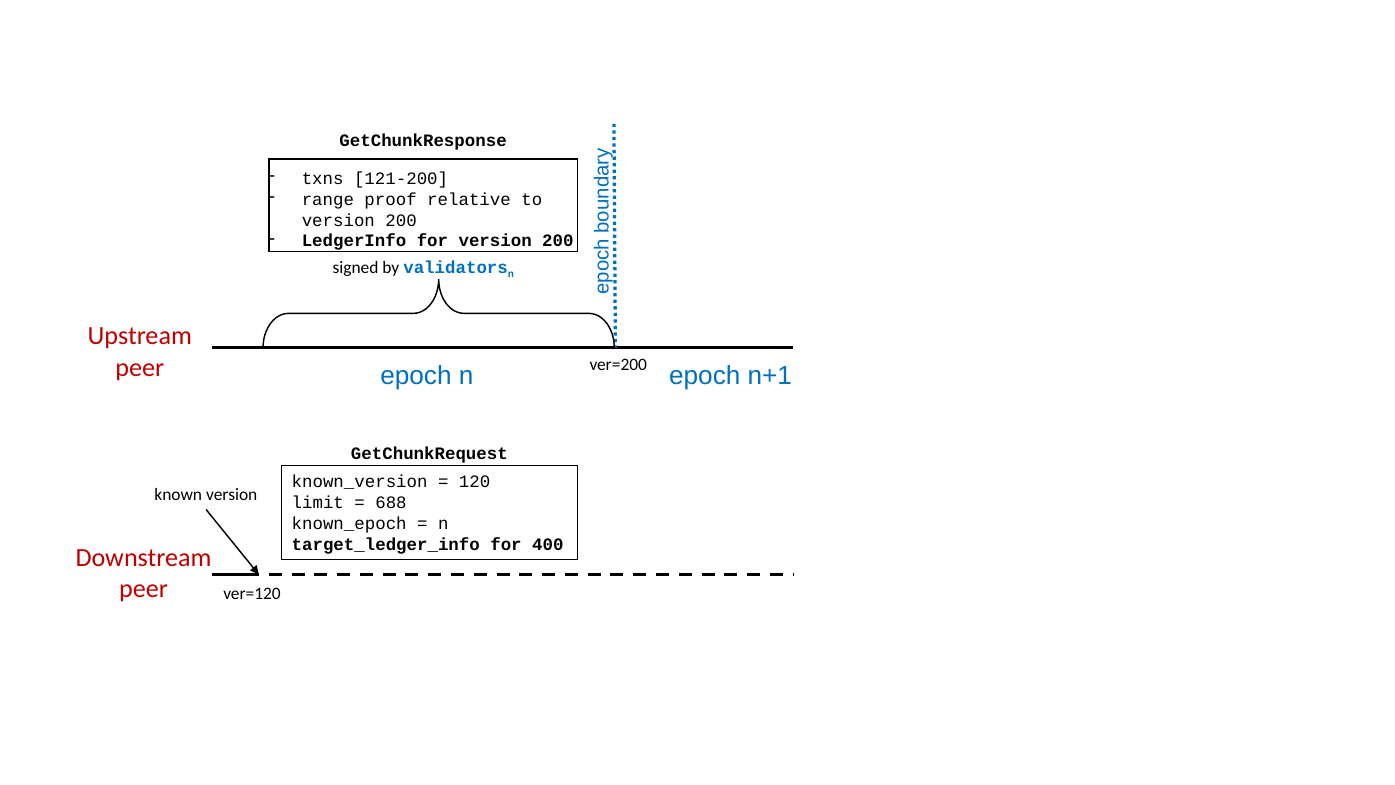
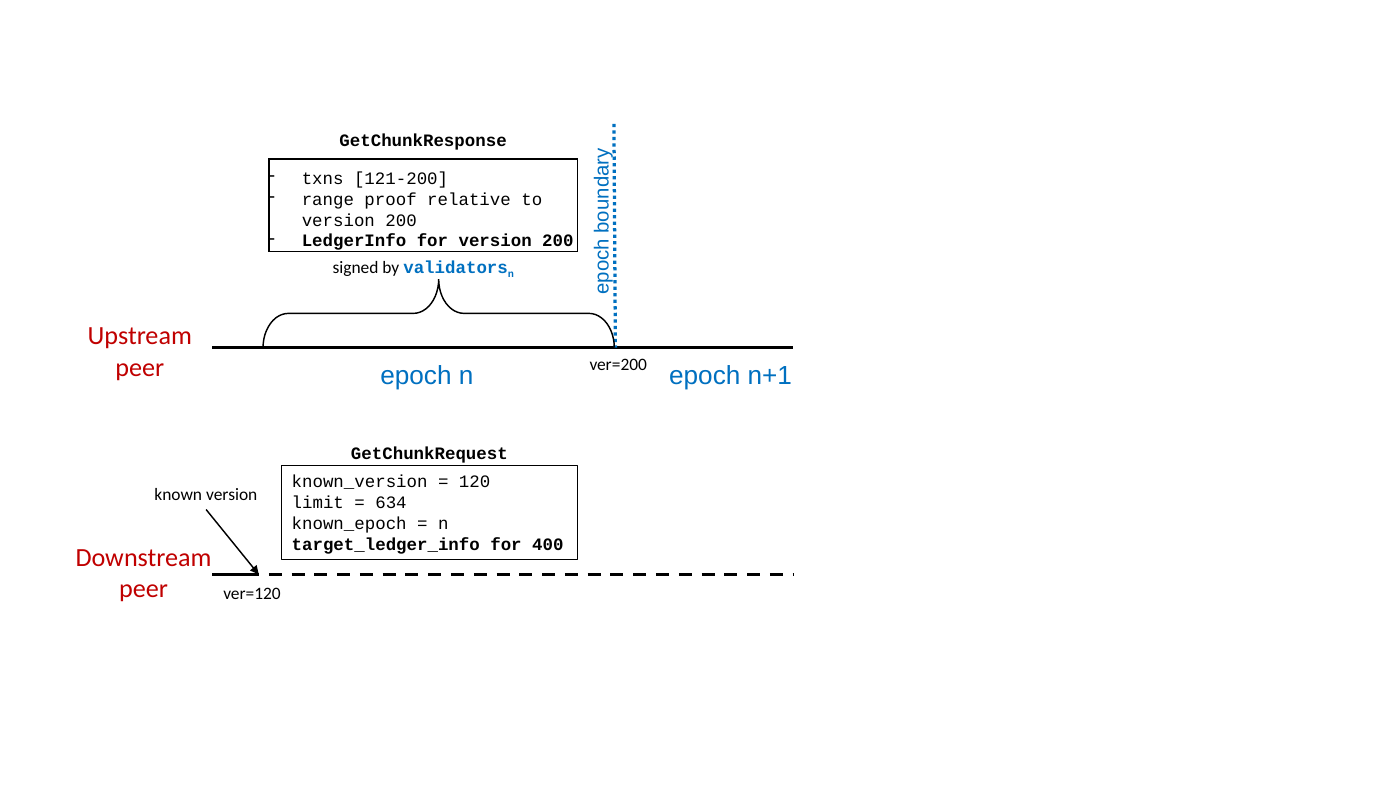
688: 688 -> 634
